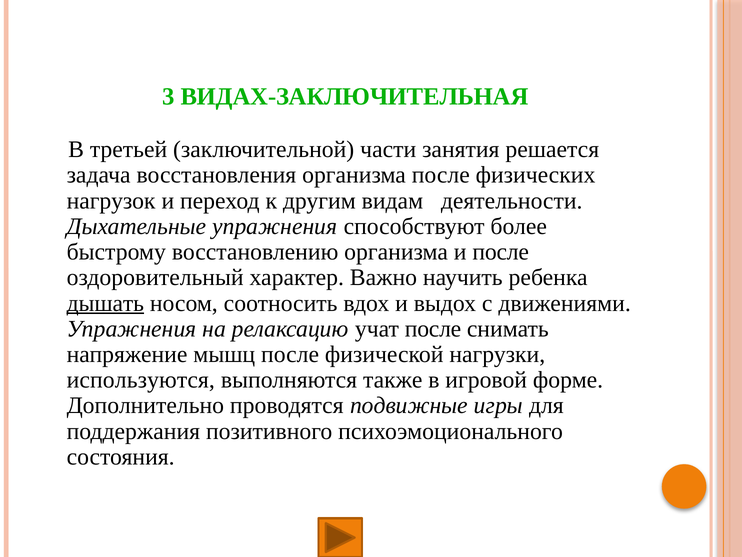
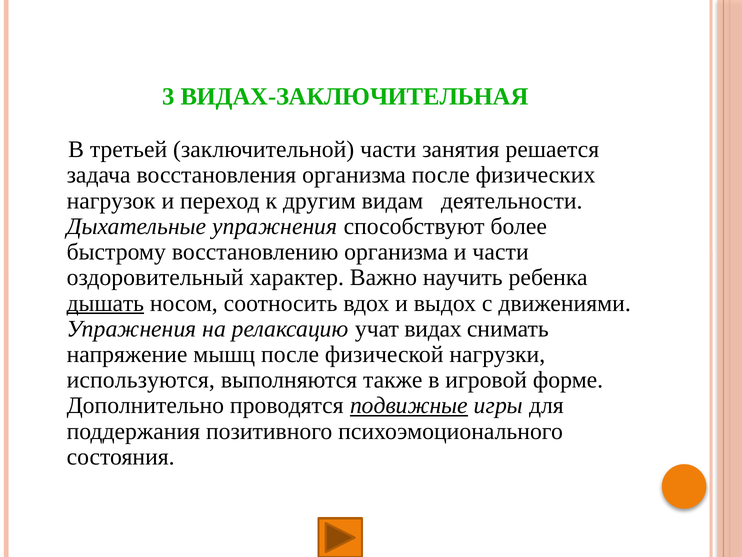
и после: после -> части
учат после: после -> видах
подвижные underline: none -> present
